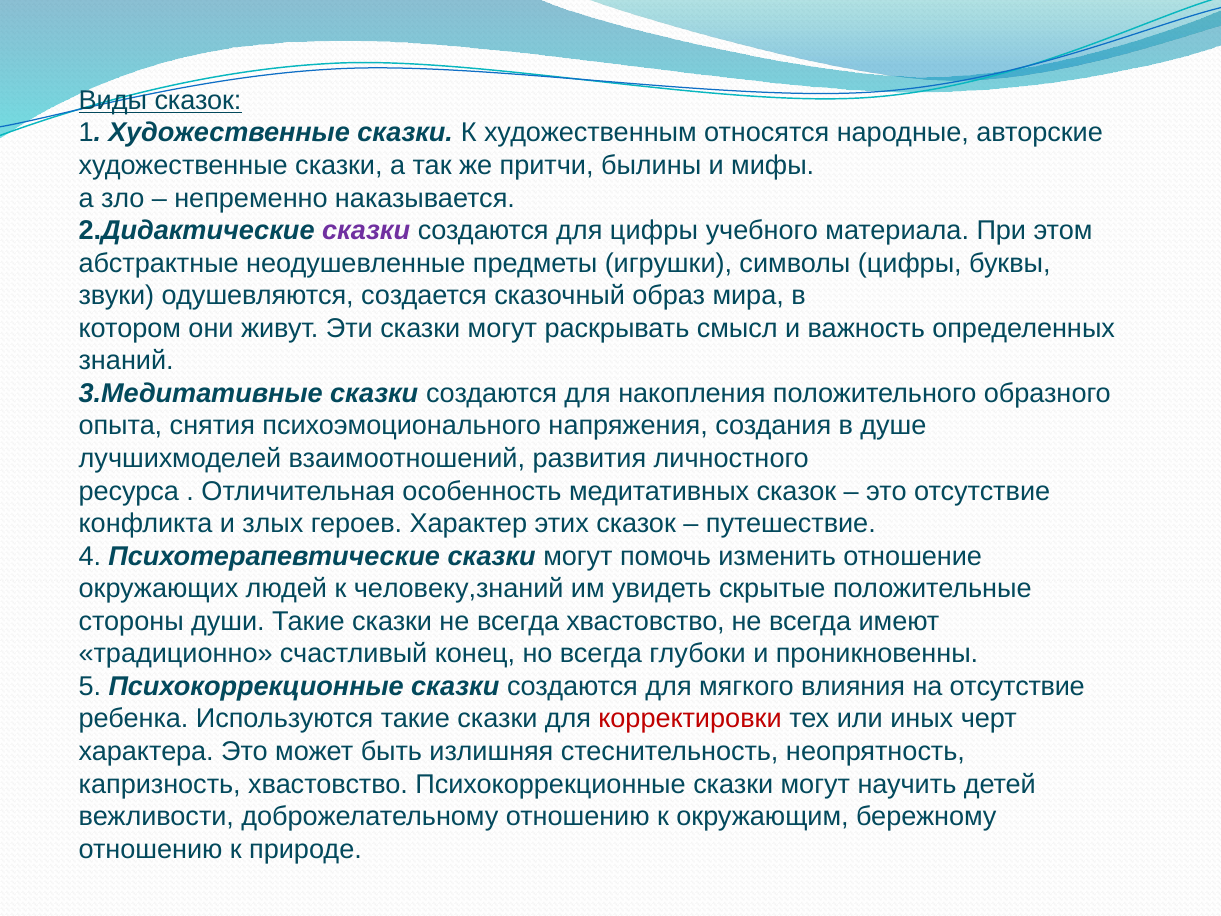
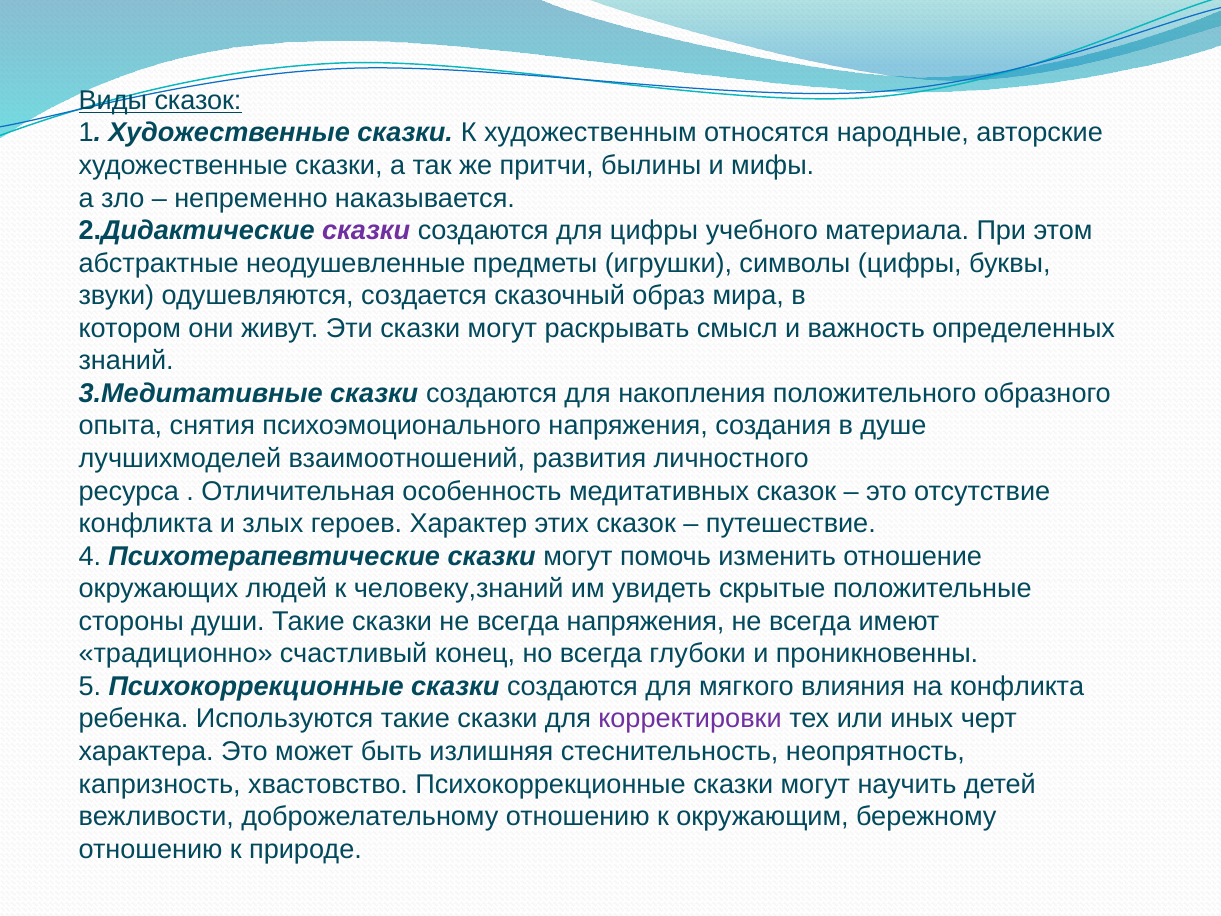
всегда хвастовство: хвастовство -> напряжения
на отсутствие: отсутствие -> конфликта
корректировки colour: red -> purple
